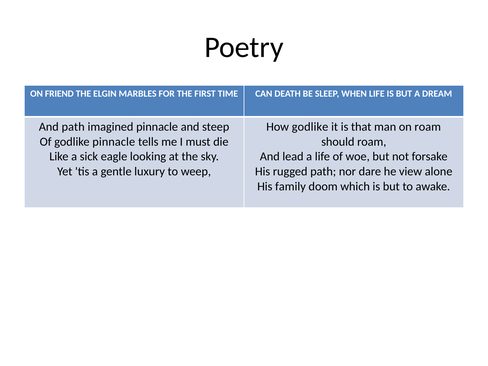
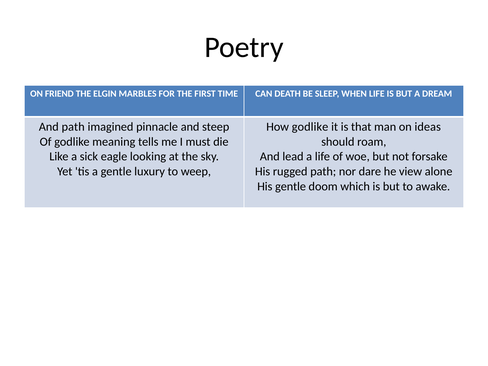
on roam: roam -> ideas
godlike pinnacle: pinnacle -> meaning
His family: family -> gentle
